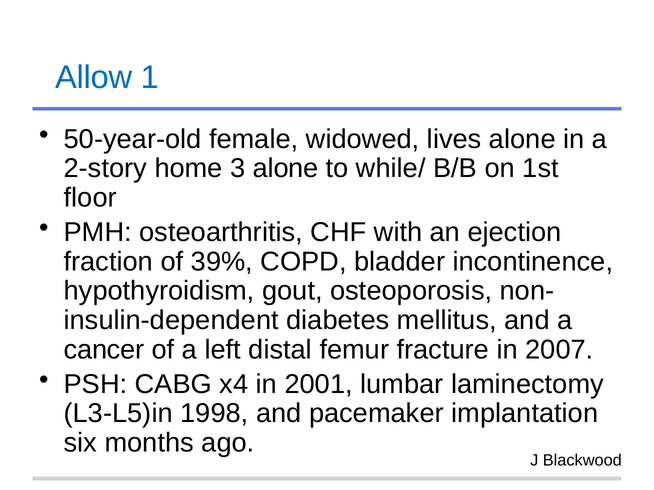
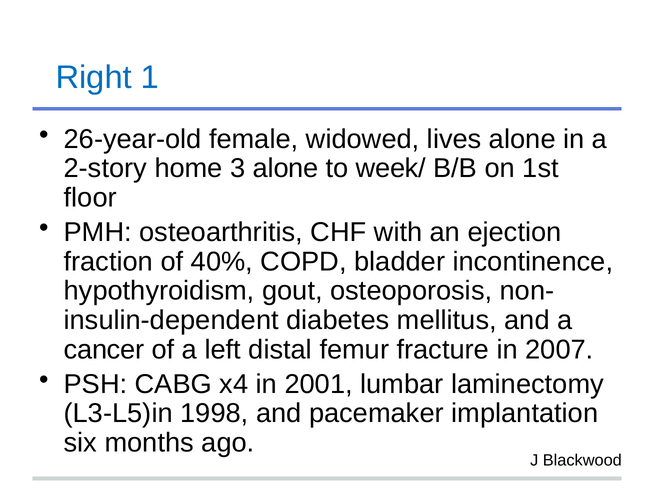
Allow: Allow -> Right
50-year-old: 50-year-old -> 26-year-old
while/: while/ -> week/
39%: 39% -> 40%
